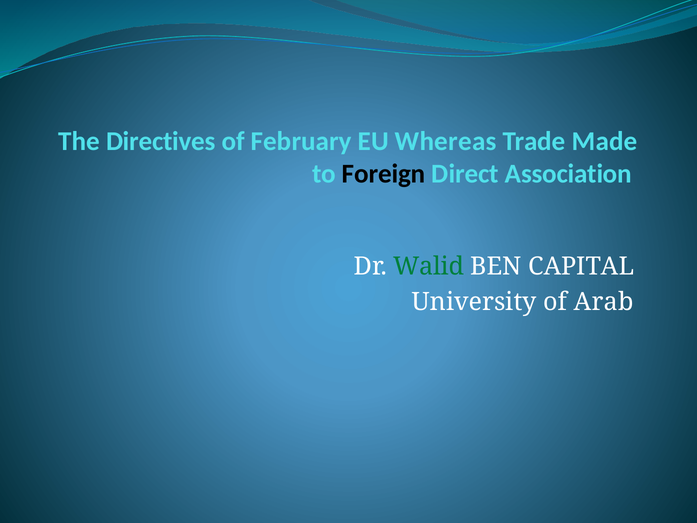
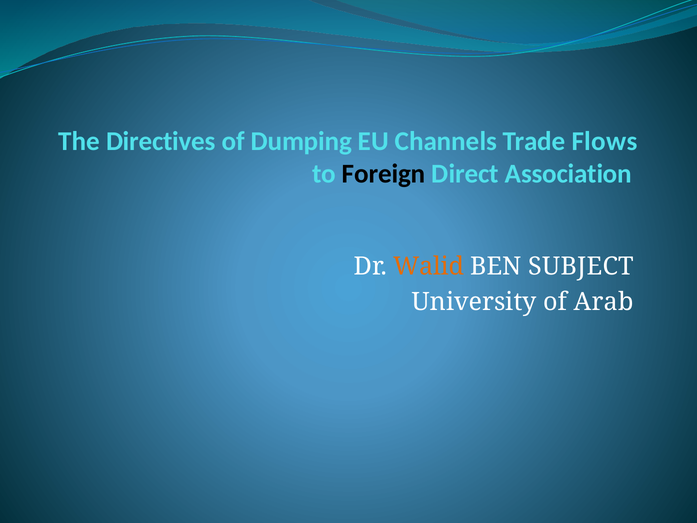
February: February -> Dumping
Whereas: Whereas -> Channels
Made: Made -> Flows
Walid colour: green -> orange
CAPITAL: CAPITAL -> SUBJECT
